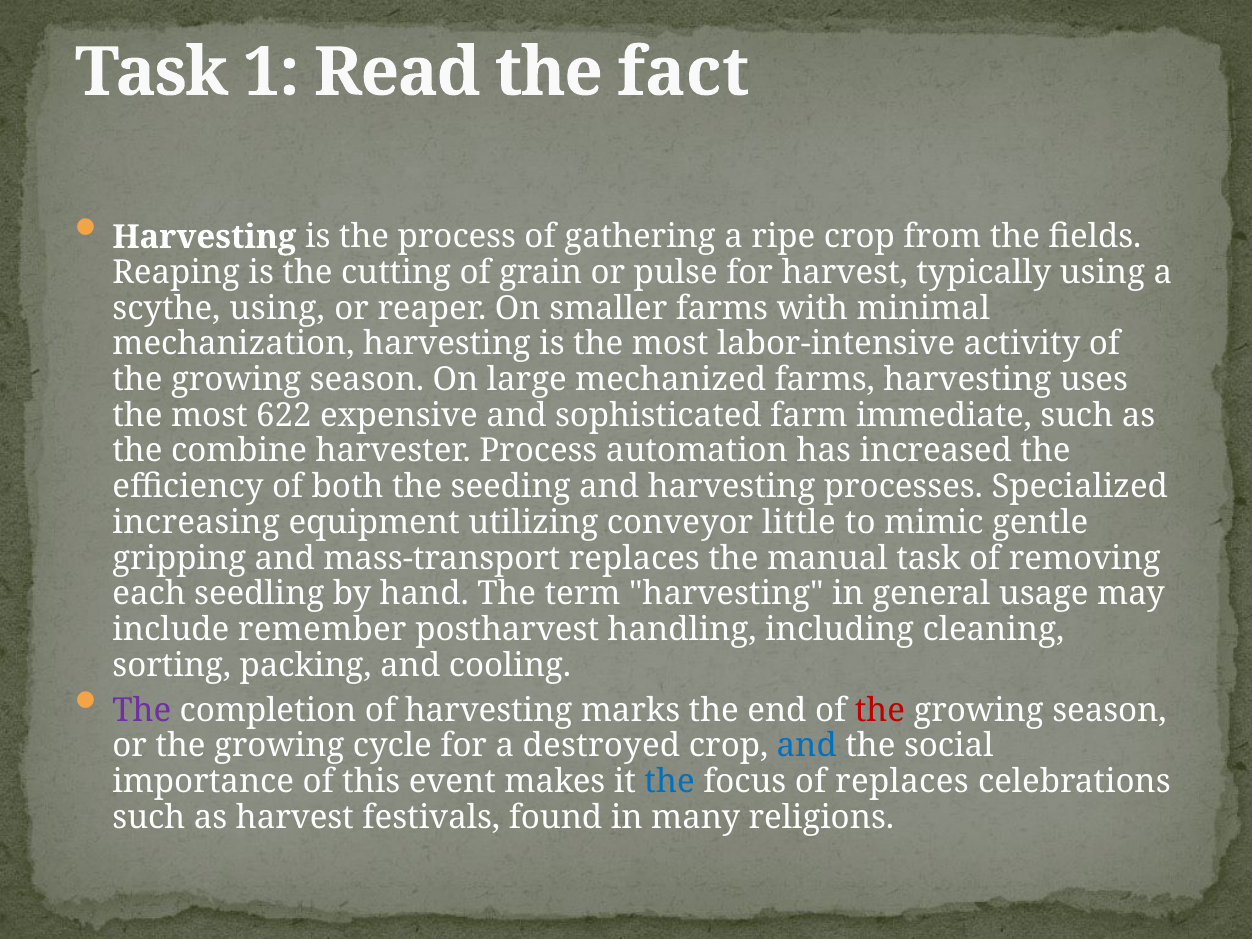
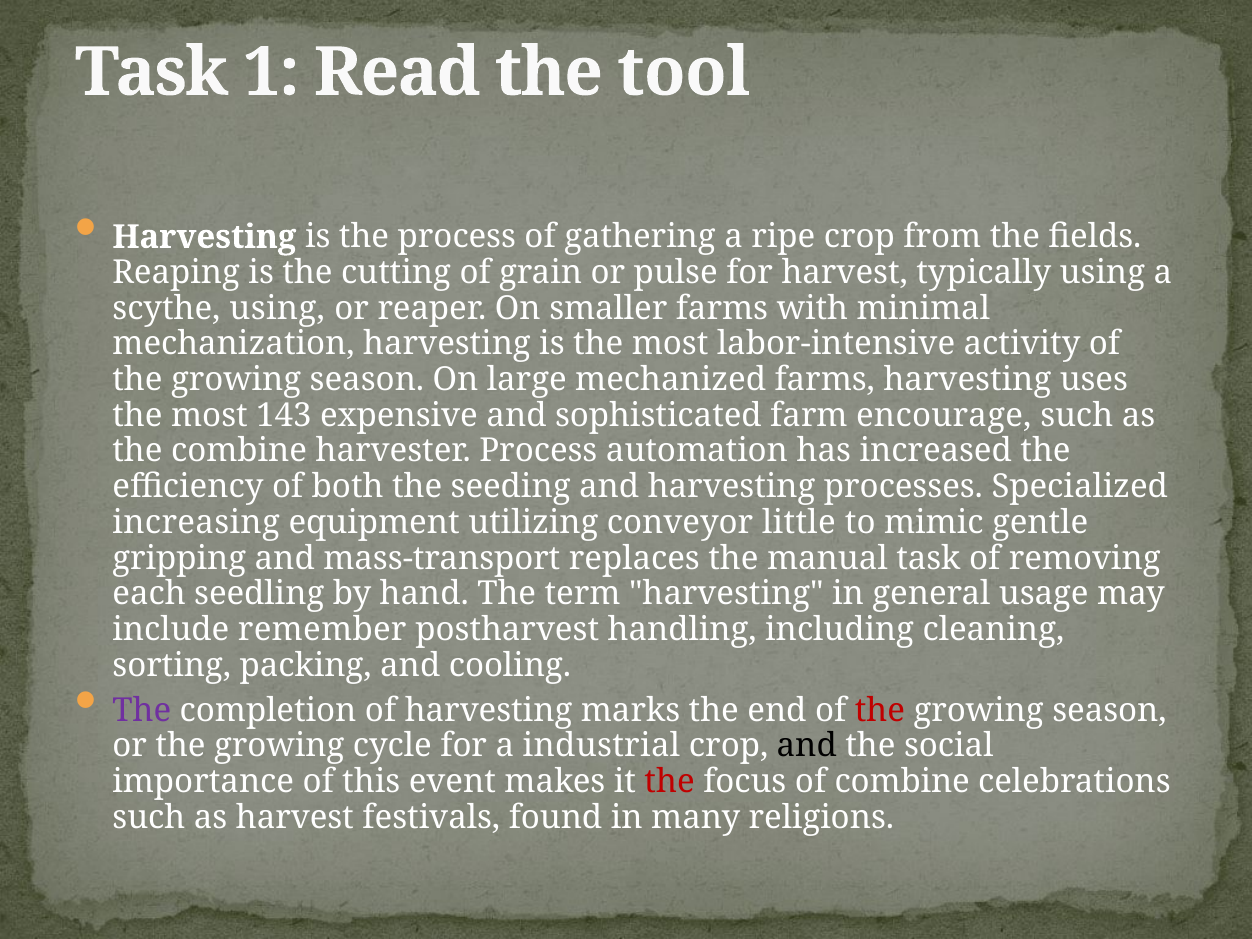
fact: fact -> tool
622: 622 -> 143
immediate: immediate -> encourage
destroyed: destroyed -> industrial
and at (807, 746) colour: blue -> black
the at (670, 782) colour: blue -> red
of replaces: replaces -> combine
